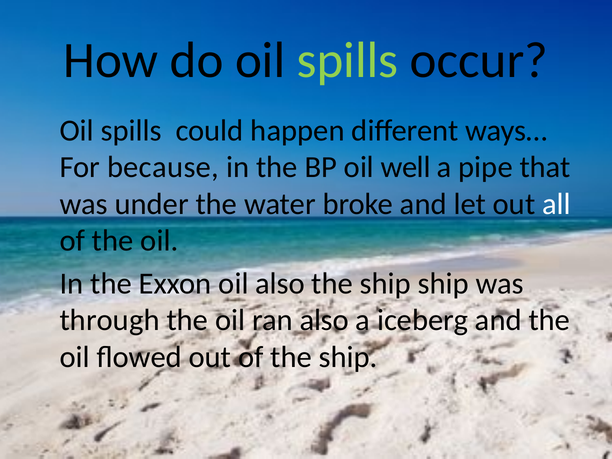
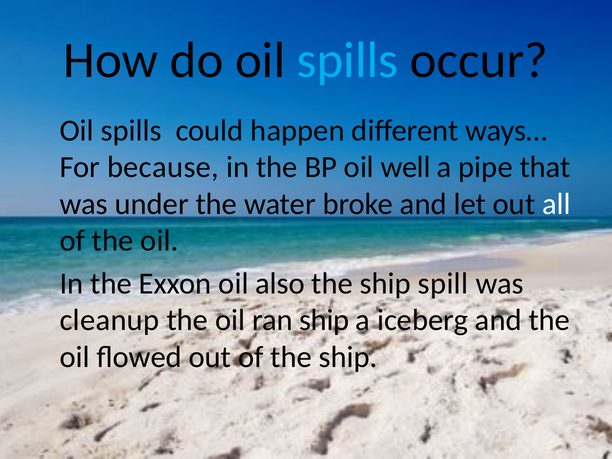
spills at (348, 60) colour: light green -> light blue
ship ship: ship -> spill
through: through -> cleanup
ran also: also -> ship
